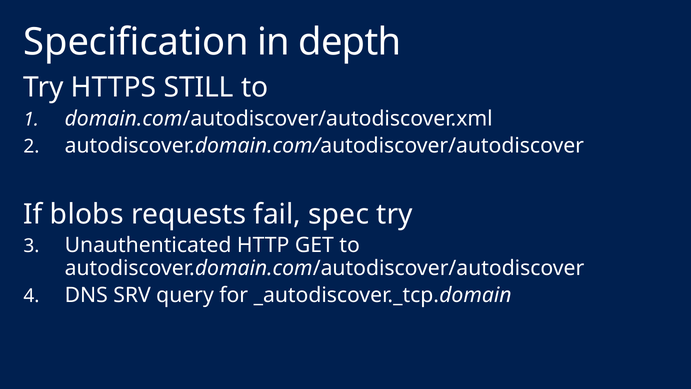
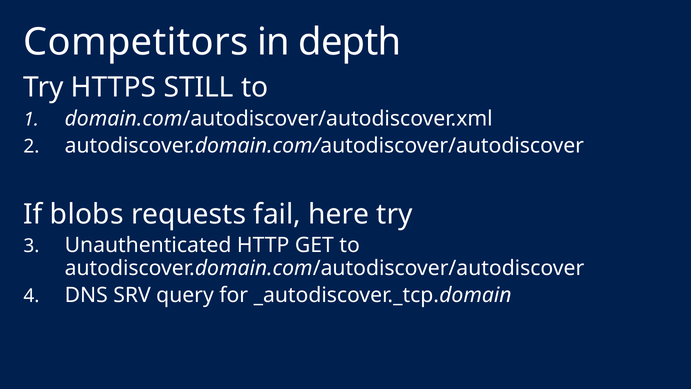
Specification: Specification -> Competitors
spec: spec -> here
